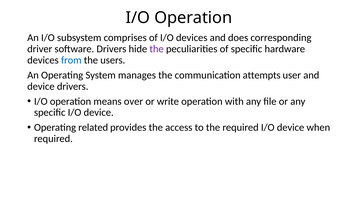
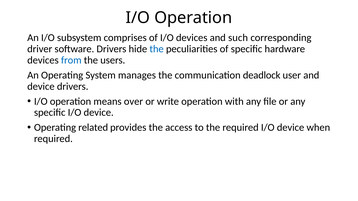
does: does -> such
the at (157, 49) colour: purple -> blue
attempts: attempts -> deadlock
